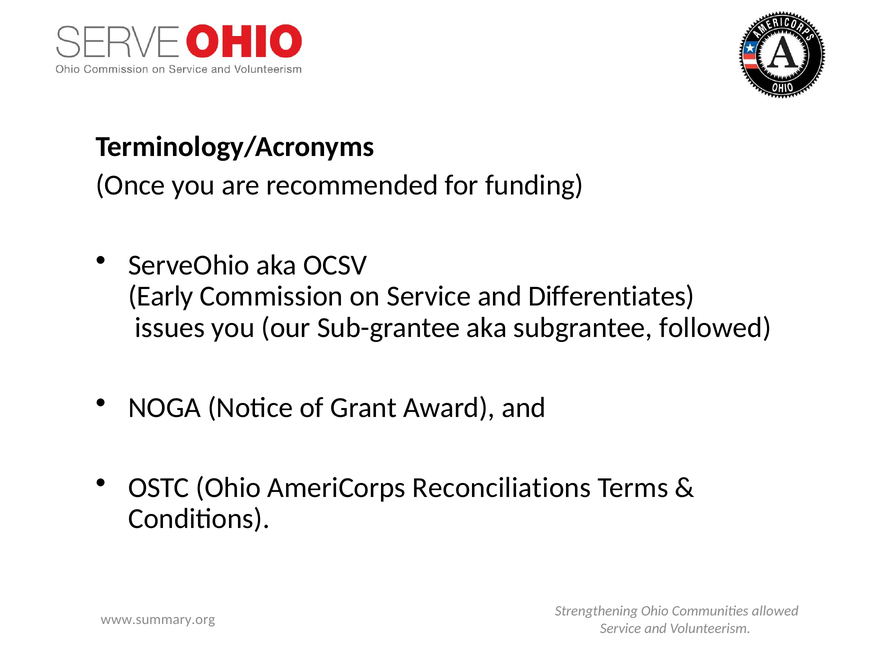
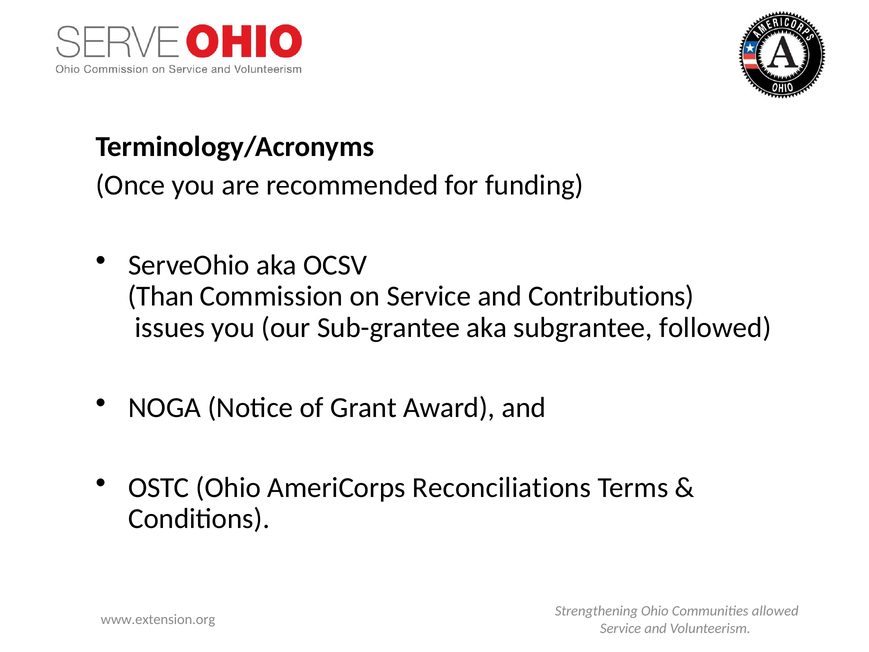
Early: Early -> Than
Differentiates: Differentiates -> Contributions
www.summary.org: www.summary.org -> www.extension.org
